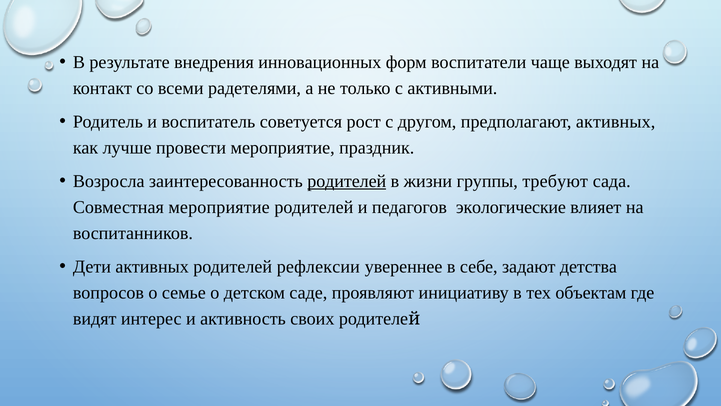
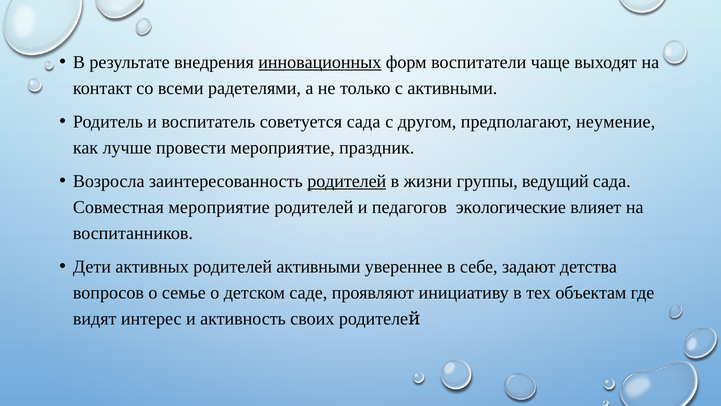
инновационных underline: none -> present
советуется рост: рост -> сада
предполагают активных: активных -> неумение
требуют: требуют -> ведущий
родителей рефлексии: рефлексии -> активными
